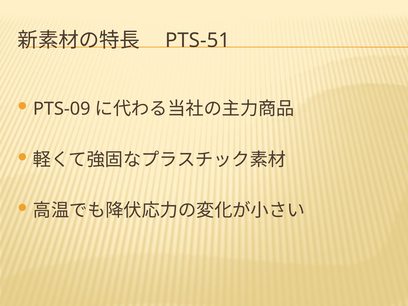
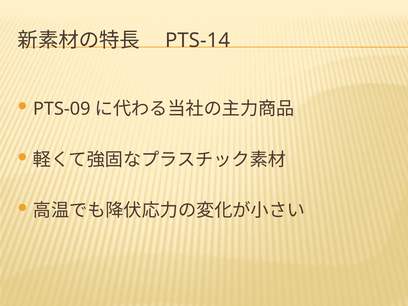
PTS-51: PTS-51 -> PTS-14
